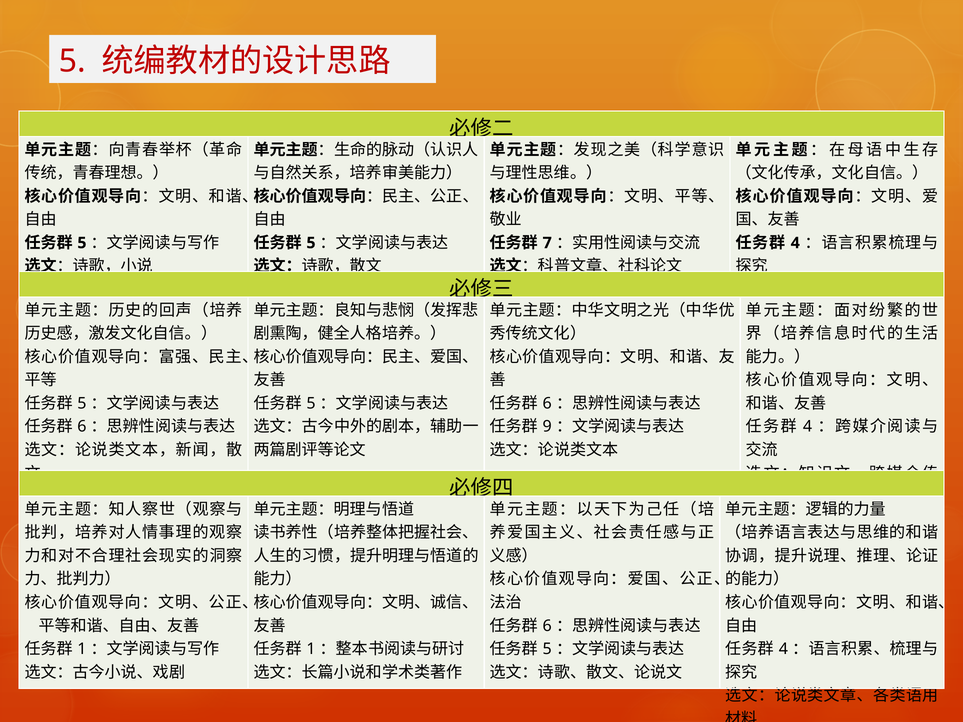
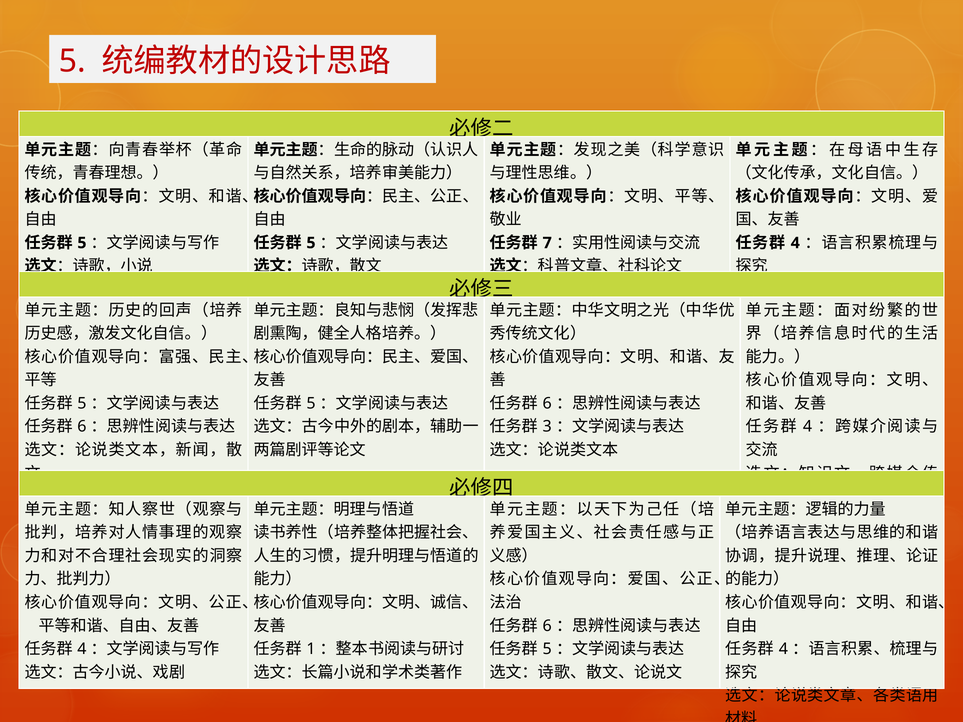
9: 9 -> 3
1 at (82, 649): 1 -> 4
